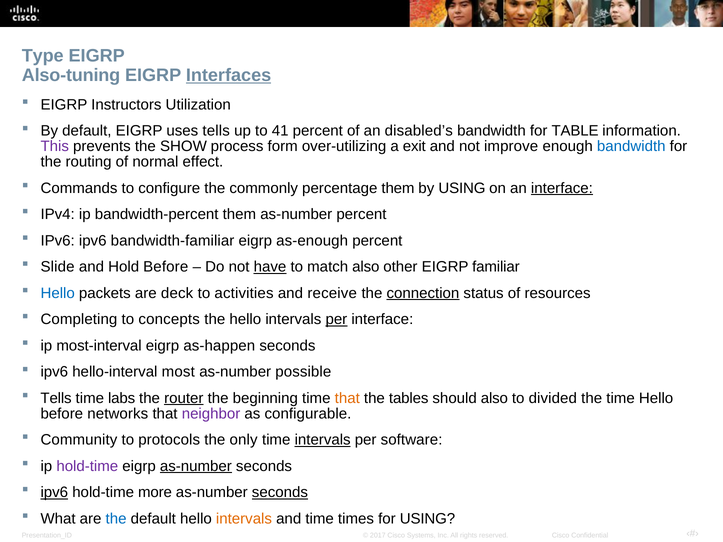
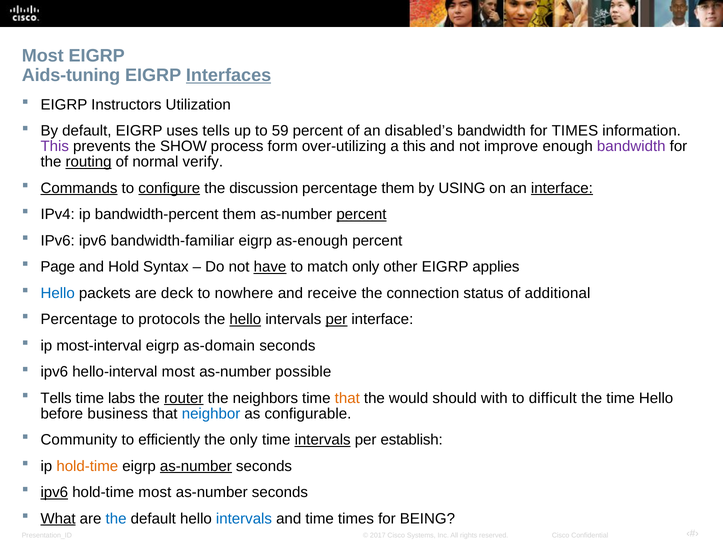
Type at (43, 56): Type -> Most
Also-tuning: Also-tuning -> Aids-tuning
41: 41 -> 59
for TABLE: TABLE -> TIMES
a exit: exit -> this
bandwidth at (631, 146) colour: blue -> purple
routing underline: none -> present
effect: effect -> verify
Commands underline: none -> present
configure underline: none -> present
commonly: commonly -> discussion
percent at (361, 214) underline: none -> present
Slide: Slide -> Page
Hold Before: Before -> Syntax
match also: also -> only
familiar: familiar -> applies
activities: activities -> nowhere
connection underline: present -> none
resources: resources -> additional
Completing at (79, 320): Completing -> Percentage
concepts: concepts -> protocols
hello at (245, 320) underline: none -> present
as-happen: as-happen -> as-domain
beginning: beginning -> neighbors
tables: tables -> would
should also: also -> with
divided: divided -> difficult
networks: networks -> business
neighbor colour: purple -> blue
protocols: protocols -> efficiently
software: software -> establish
hold-time at (87, 466) colour: purple -> orange
hold-time more: more -> most
seconds at (280, 493) underline: present -> none
What underline: none -> present
intervals at (244, 519) colour: orange -> blue
for USING: USING -> BEING
